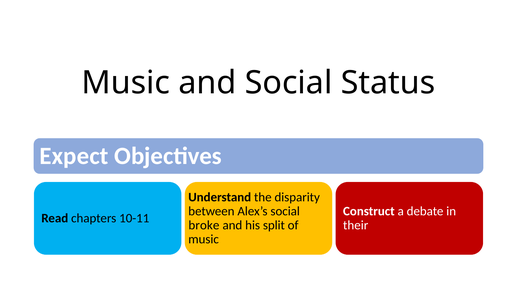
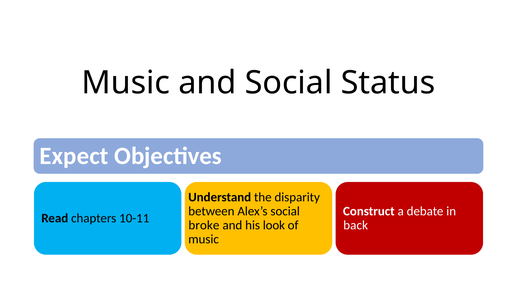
split: split -> look
their: their -> back
